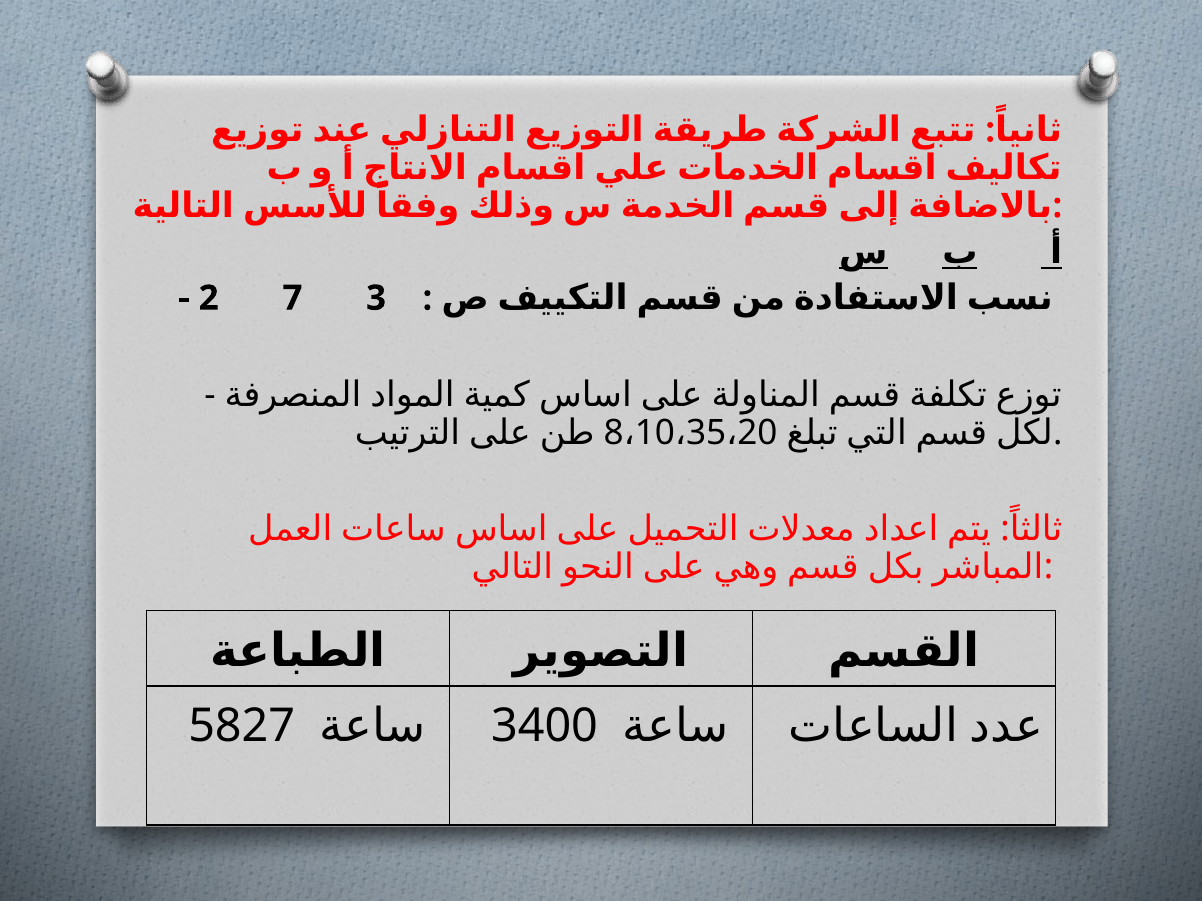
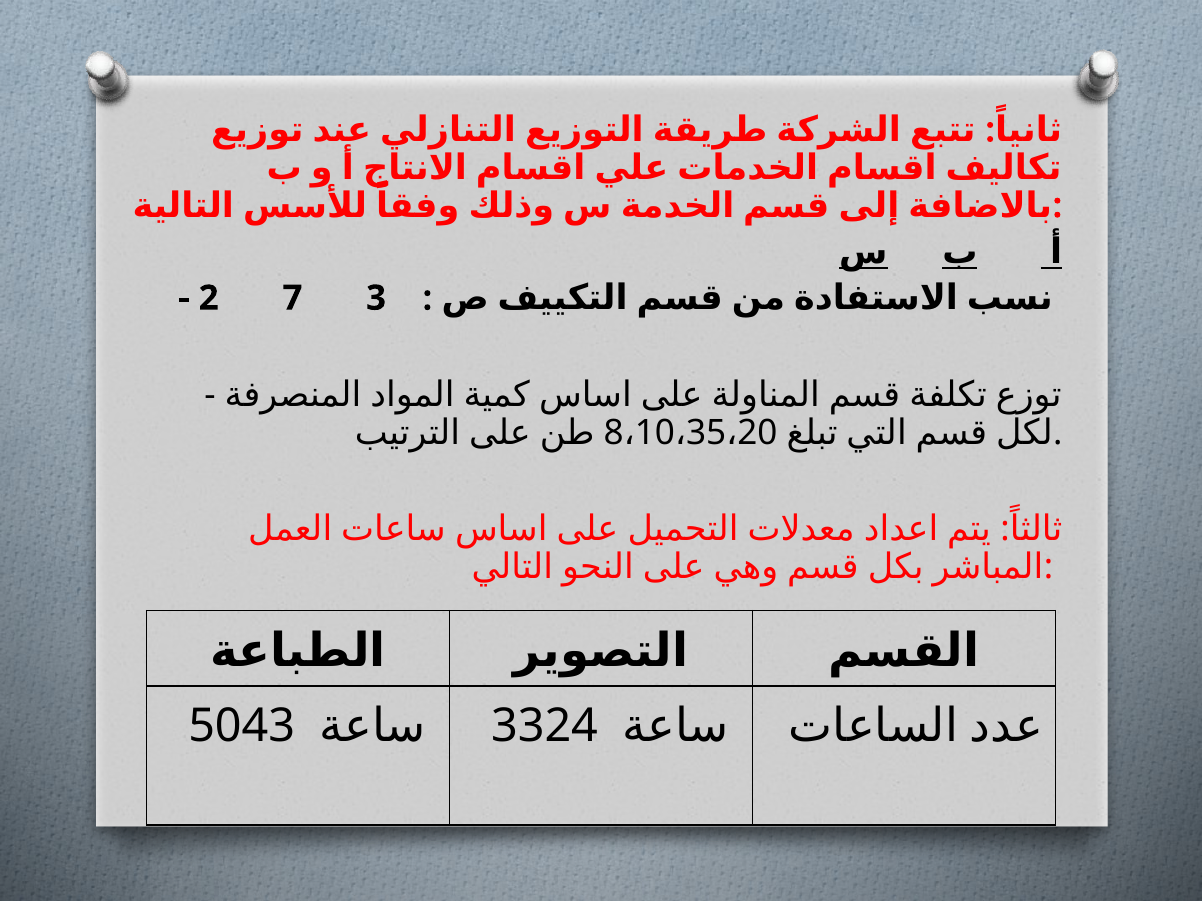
5827: 5827 -> 5043
3400: 3400 -> 3324
